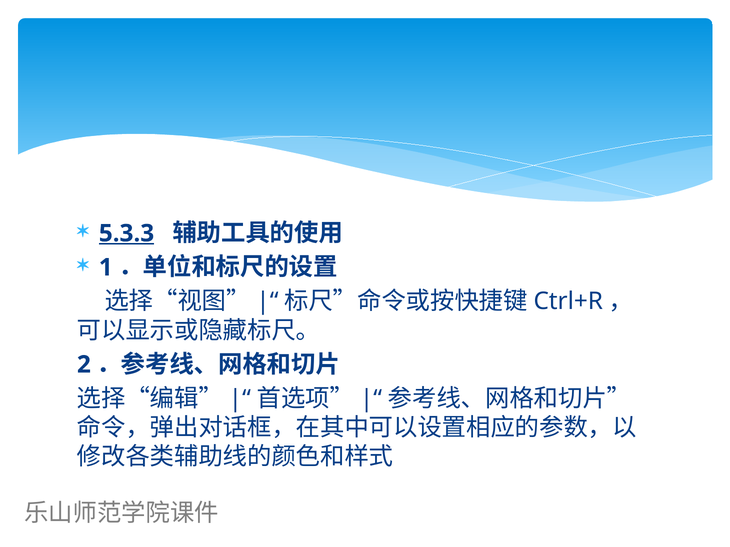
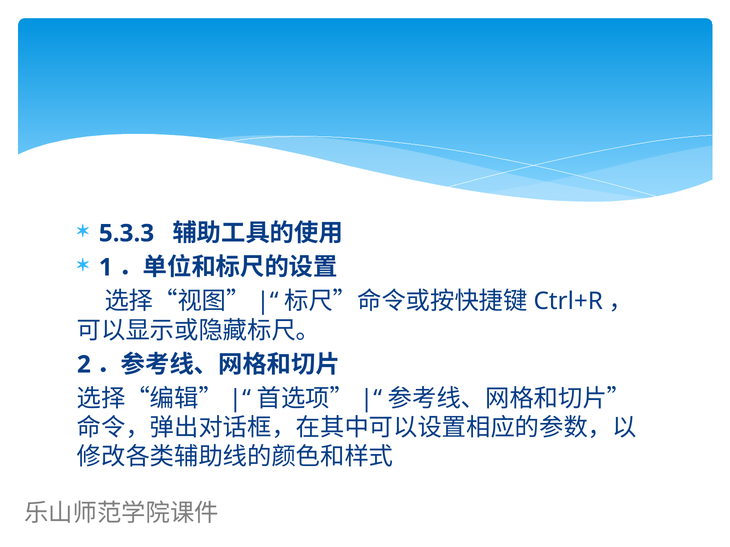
5.3.3 underline: present -> none
